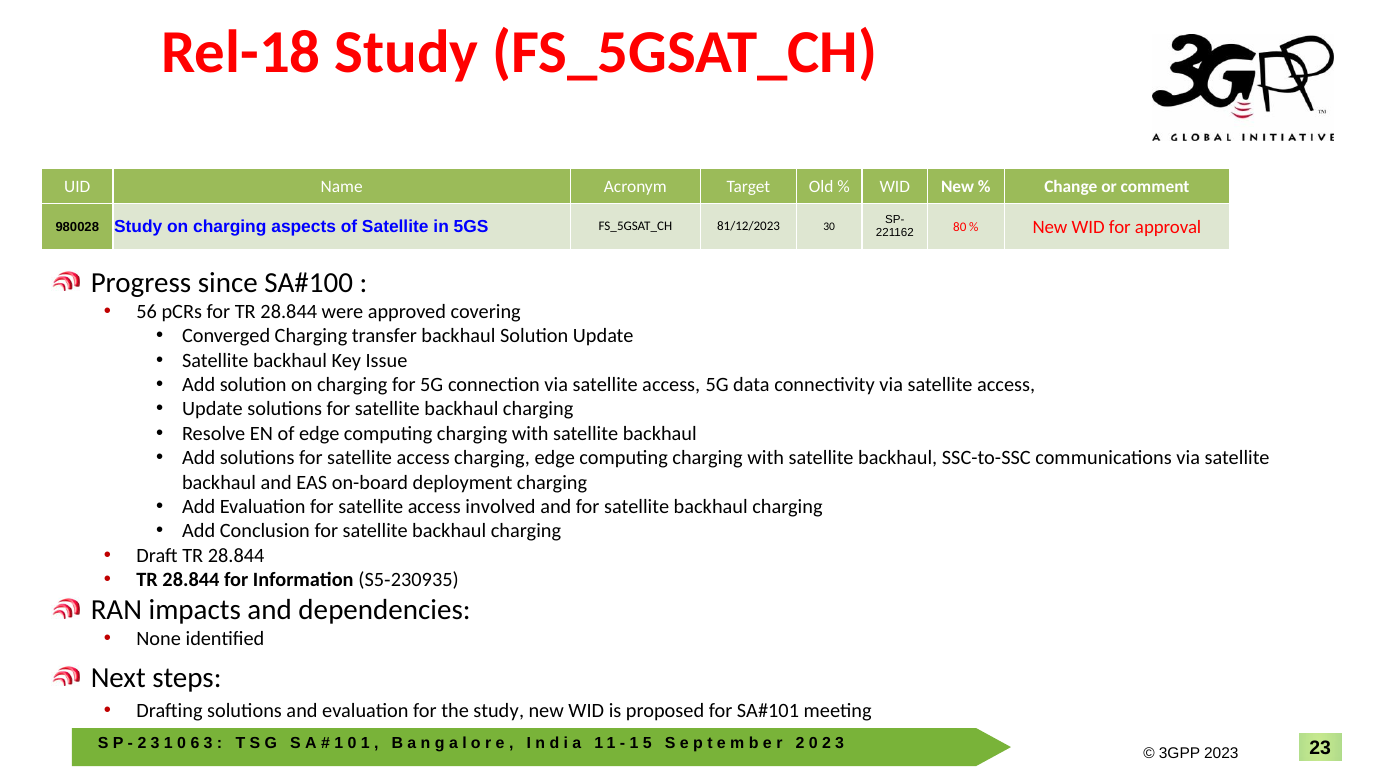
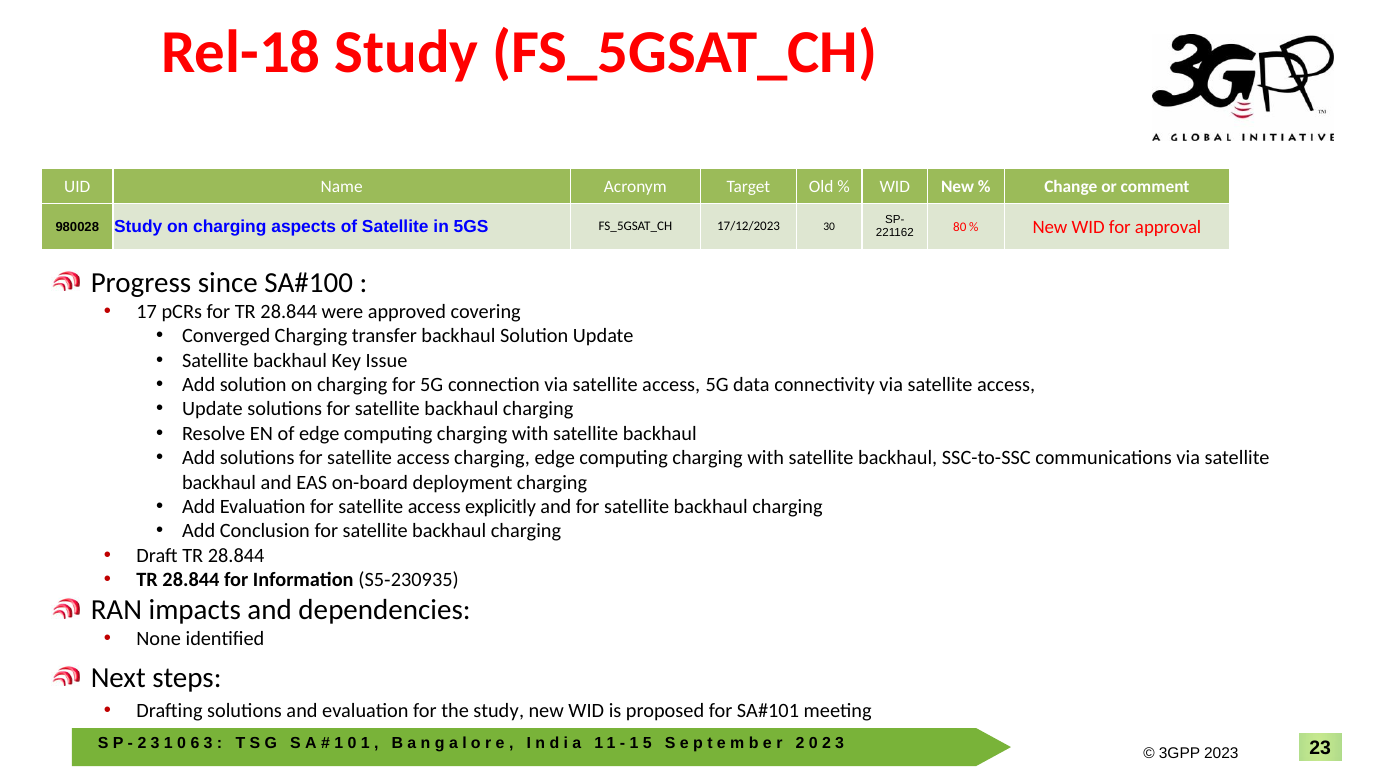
81/12/2023: 81/12/2023 -> 17/12/2023
56: 56 -> 17
involved: involved -> explicitly
